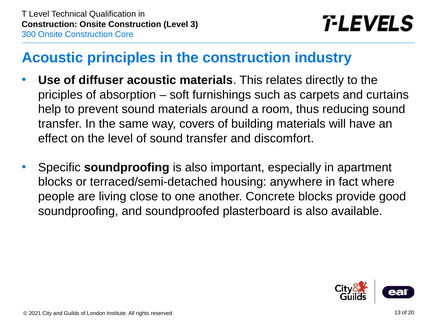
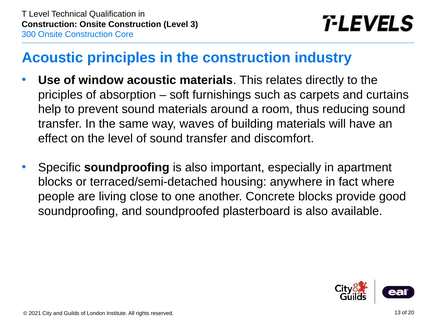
diffuser: diffuser -> window
covers: covers -> waves
